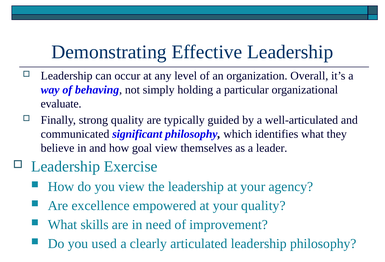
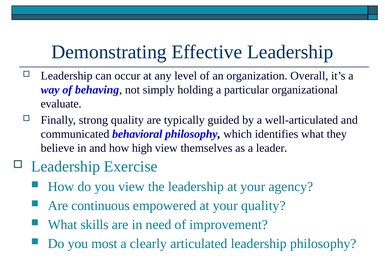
significant: significant -> behavioral
goal: goal -> high
excellence: excellence -> continuous
used: used -> most
